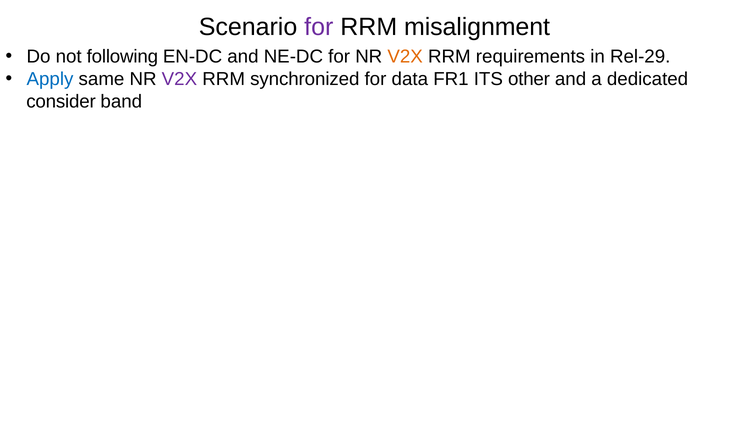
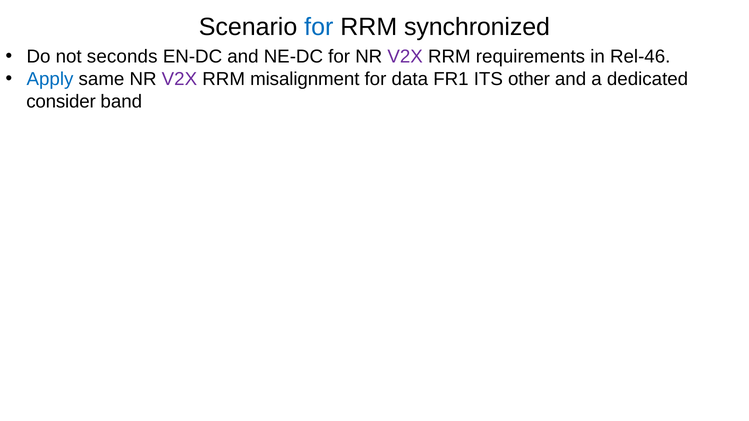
for at (319, 27) colour: purple -> blue
misalignment: misalignment -> synchronized
following: following -> seconds
V2X at (405, 57) colour: orange -> purple
Rel-29: Rel-29 -> Rel-46
synchronized: synchronized -> misalignment
